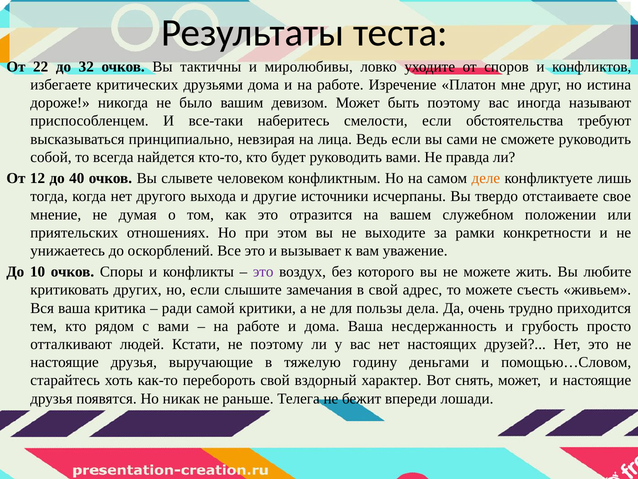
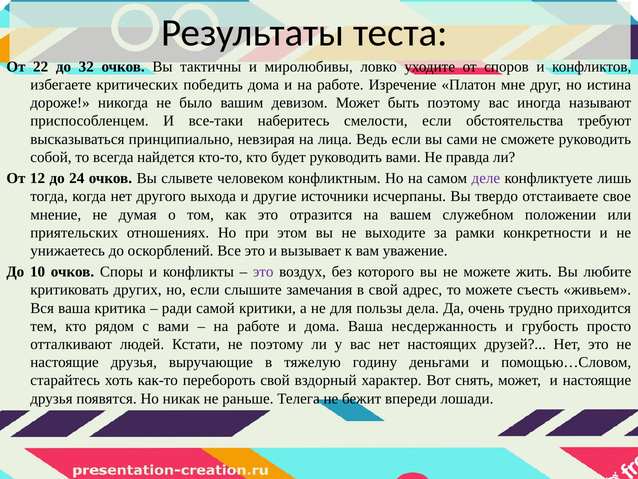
друзьями: друзьями -> победить
40: 40 -> 24
деле colour: orange -> purple
